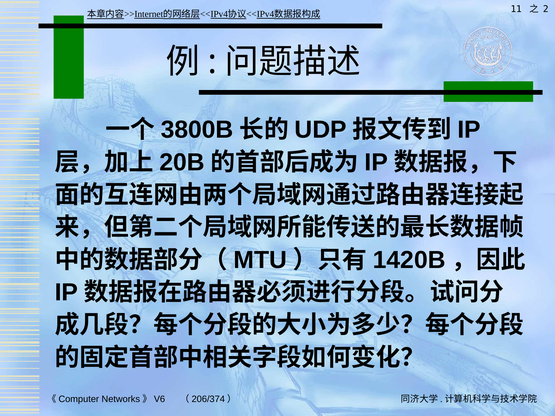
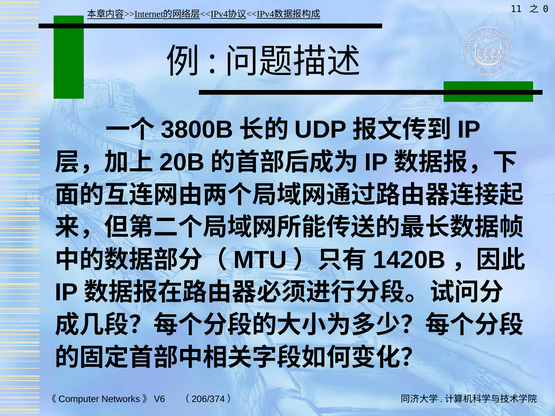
2: 2 -> 0
